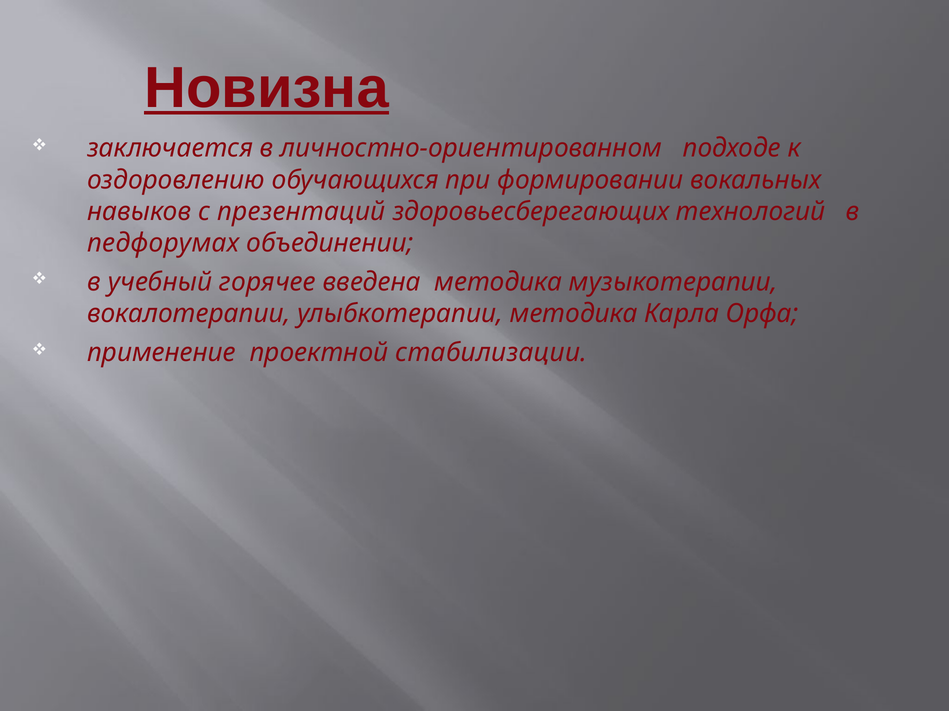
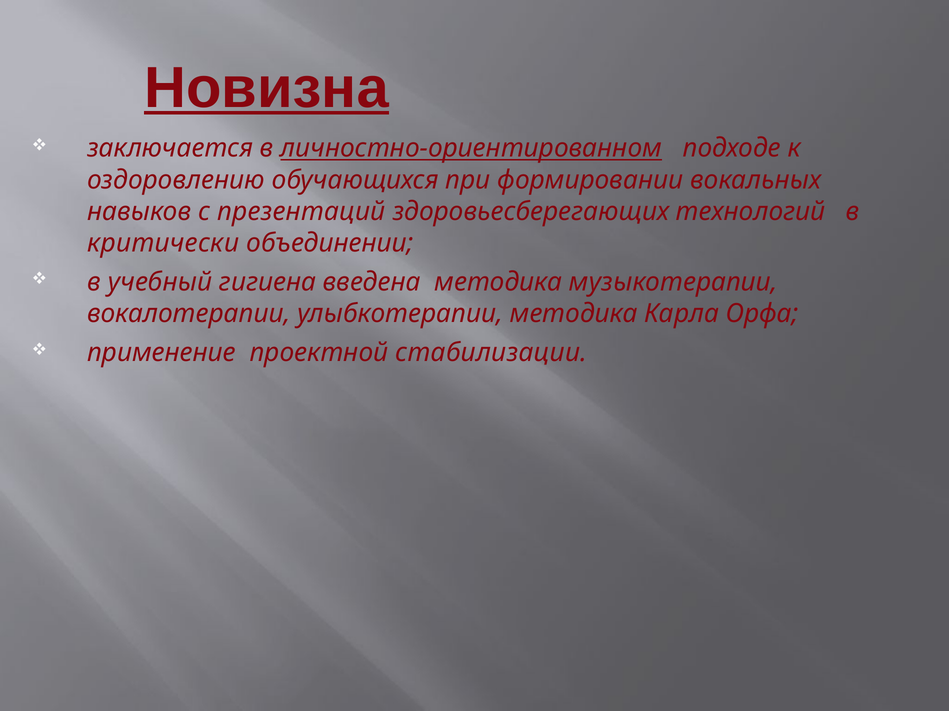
личностно-ориентированном underline: none -> present
педфорумах: педфорумах -> критически
горячее: горячее -> гигиена
